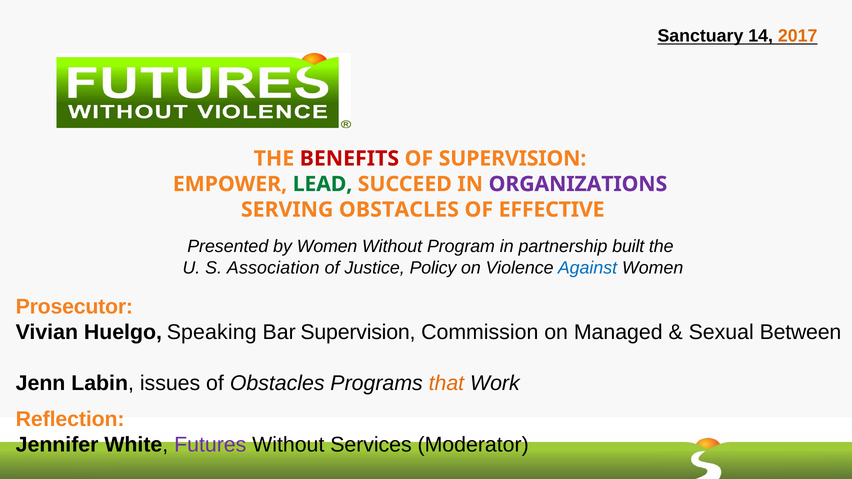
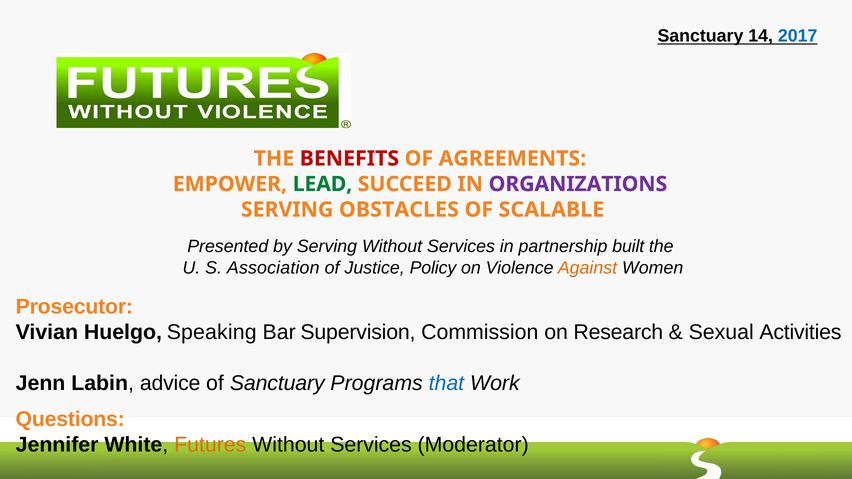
2017 colour: orange -> blue
OF SUPERVISION: SUPERVISION -> AGREEMENTS
EFFECTIVE: EFFECTIVE -> SCALABLE
by Women: Women -> Serving
Program at (461, 247): Program -> Services
Against colour: blue -> orange
Managed: Managed -> Research
Between: Between -> Activities
issues: issues -> advice
of Obstacles: Obstacles -> Sanctuary
that colour: orange -> blue
Reflection: Reflection -> Questions
Futures colour: purple -> orange
